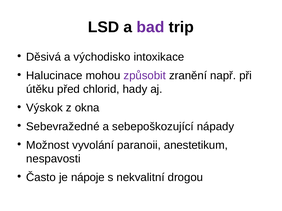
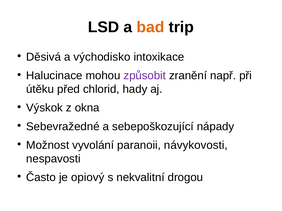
bad colour: purple -> orange
anestetikum: anestetikum -> návykovosti
nápoje: nápoje -> opiový
